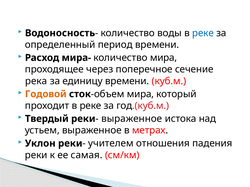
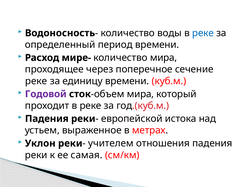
мира-: мира- -> мире-
река at (36, 81): река -> реке
Годовой colour: orange -> purple
Твердый at (47, 119): Твердый -> Падения
выраженное at (132, 119): выраженное -> европейской
